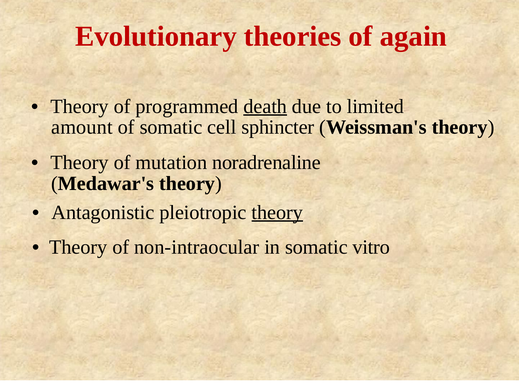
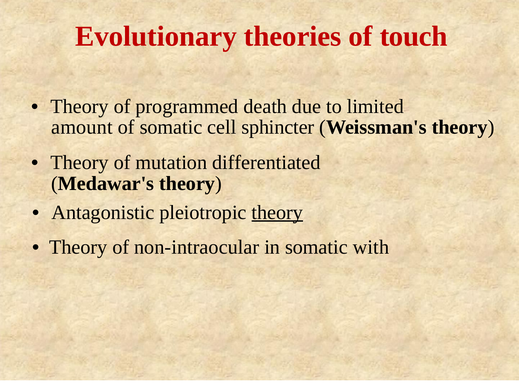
again: again -> touch
death underline: present -> none
noradrenaline: noradrenaline -> differentiated
vitro: vitro -> with
